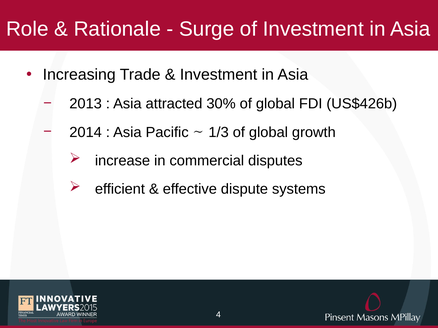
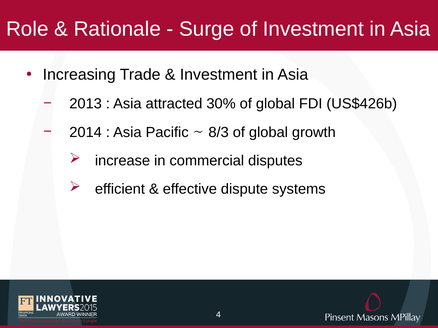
1/3: 1/3 -> 8/3
